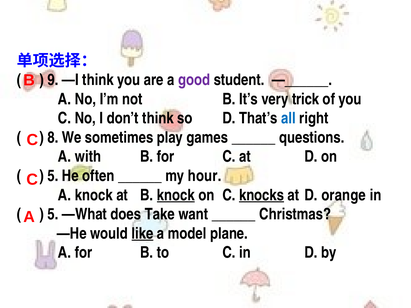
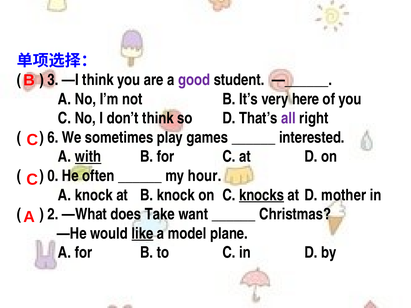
9: 9 -> 3
trick: trick -> here
all colour: blue -> purple
8: 8 -> 6
questions: questions -> interested
with underline: none -> present
5 at (53, 176): 5 -> 0
knock at (176, 195) underline: present -> none
orange: orange -> mother
5 at (53, 214): 5 -> 2
